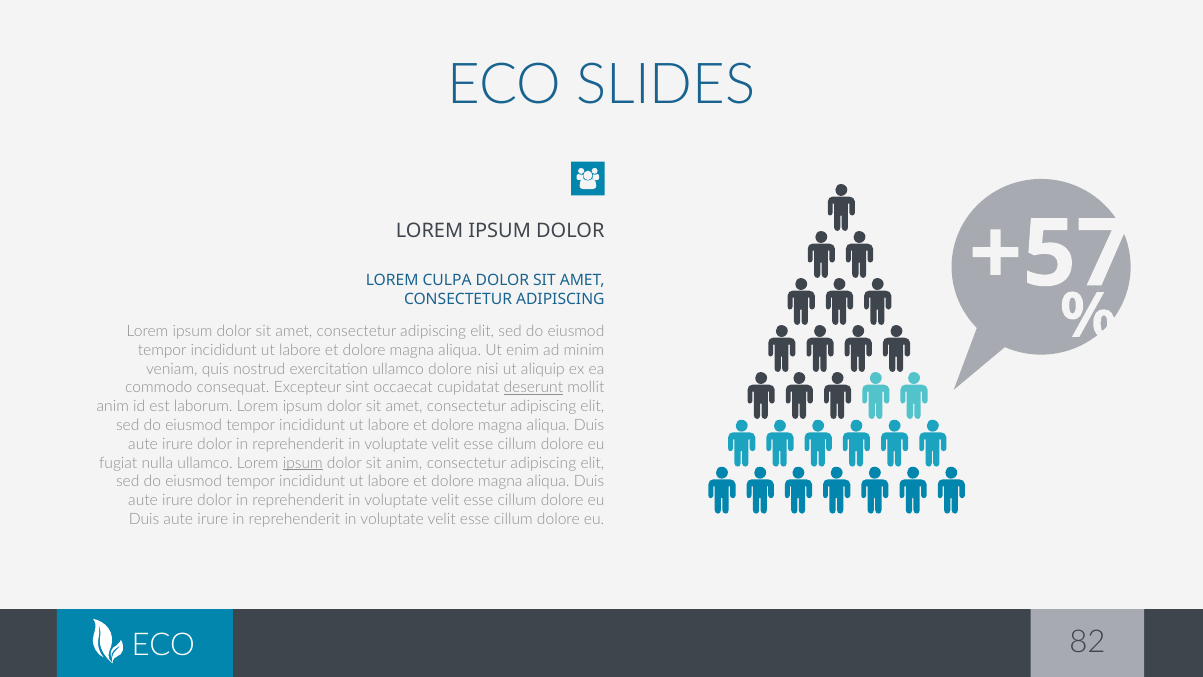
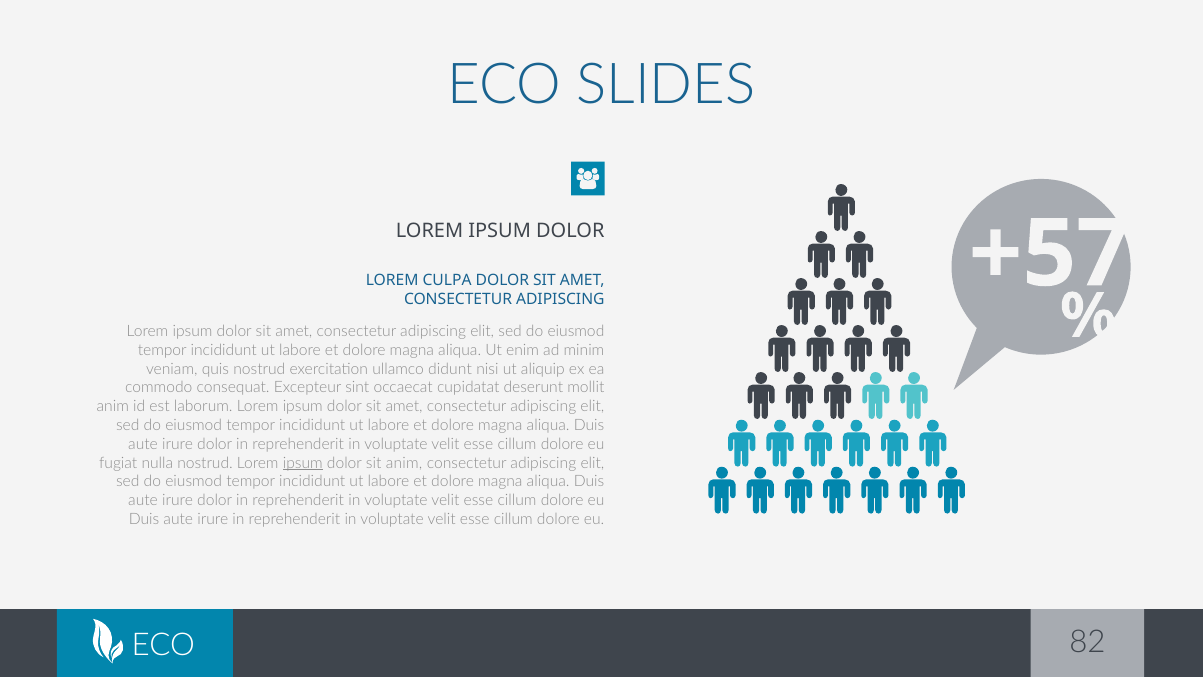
ullamco dolore: dolore -> didunt
deserunt underline: present -> none
nulla ullamco: ullamco -> nostrud
